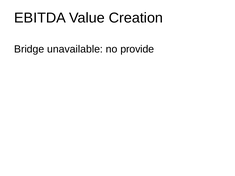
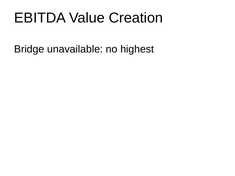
provide: provide -> highest
